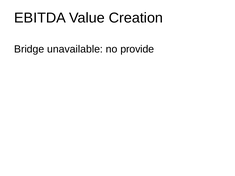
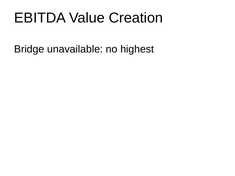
provide: provide -> highest
